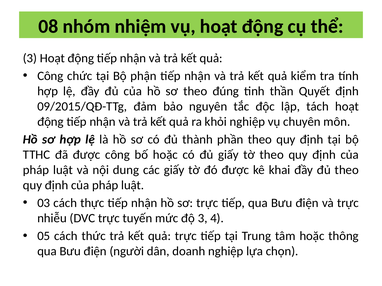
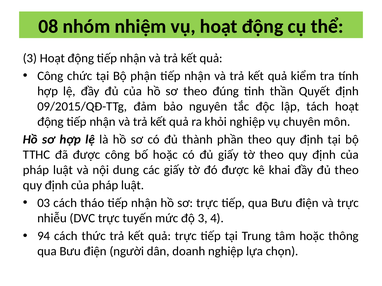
thực: thực -> tháo
05: 05 -> 94
